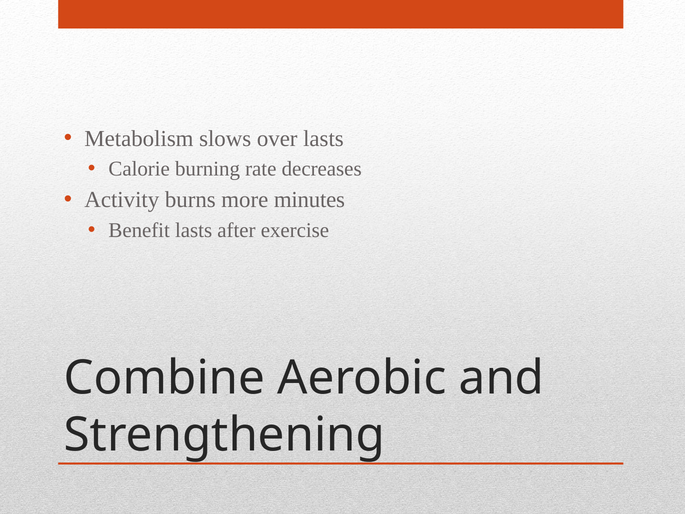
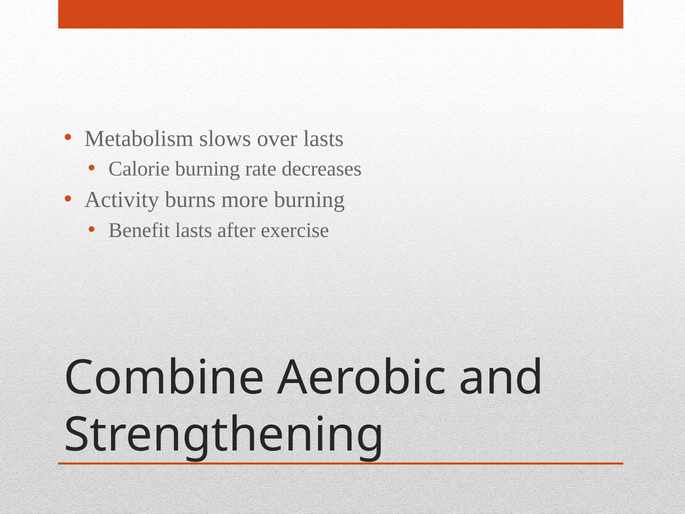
more minutes: minutes -> burning
